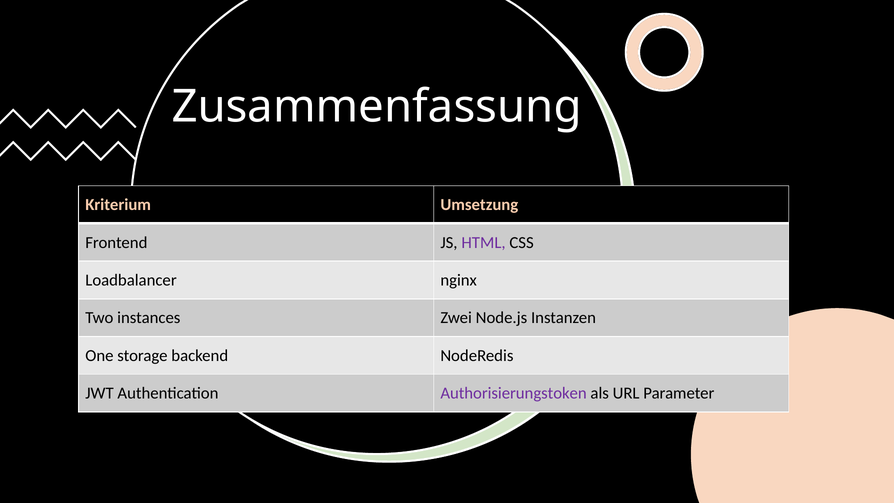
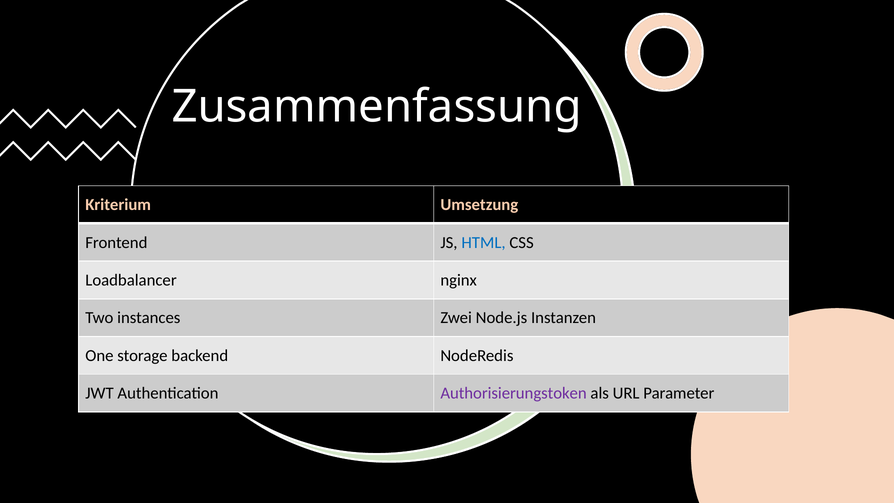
HTML colour: purple -> blue
